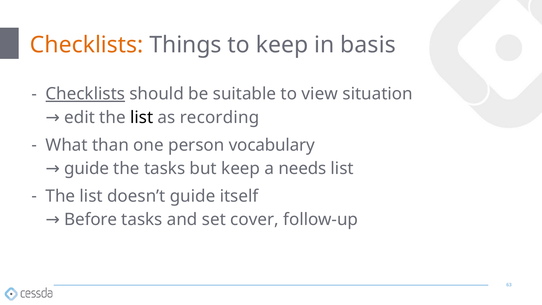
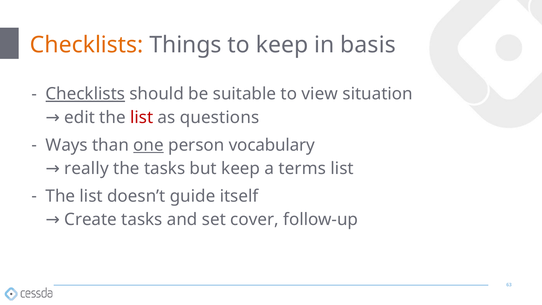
list at (142, 117) colour: black -> red
recording: recording -> questions
What: What -> Ways
one underline: none -> present
guide at (87, 168): guide -> really
needs: needs -> terms
Before: Before -> Create
